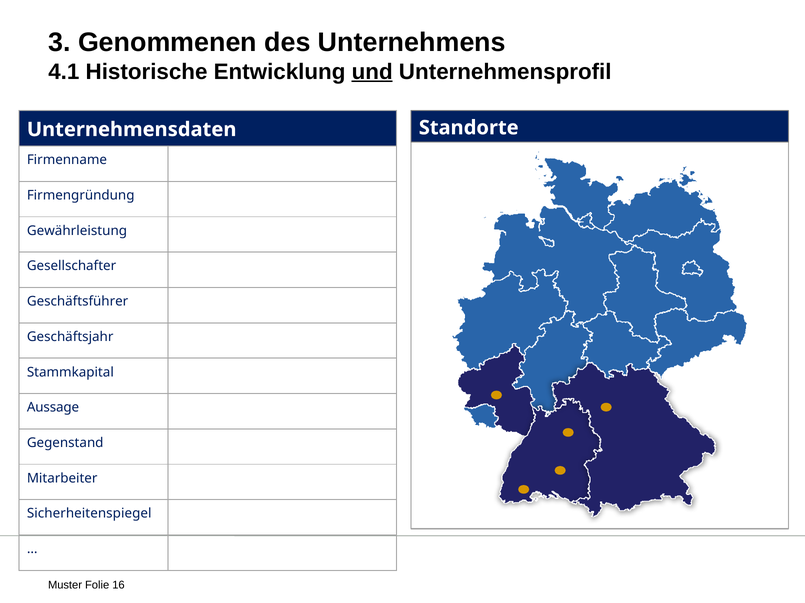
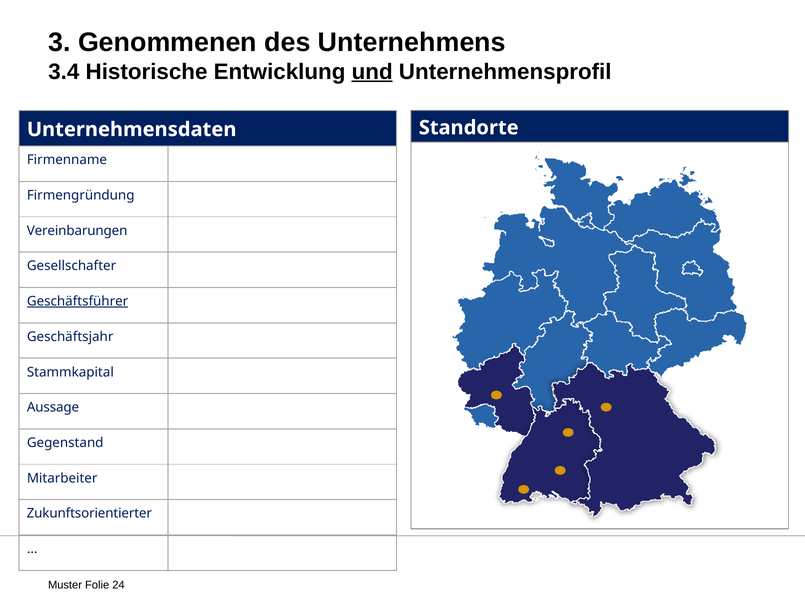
4.1: 4.1 -> 3.4
Gewährleistung: Gewährleistung -> Vereinbarungen
Geschäftsführer underline: none -> present
Sicherheitenspiegel: Sicherheitenspiegel -> Zukunftsorientierter
16: 16 -> 24
